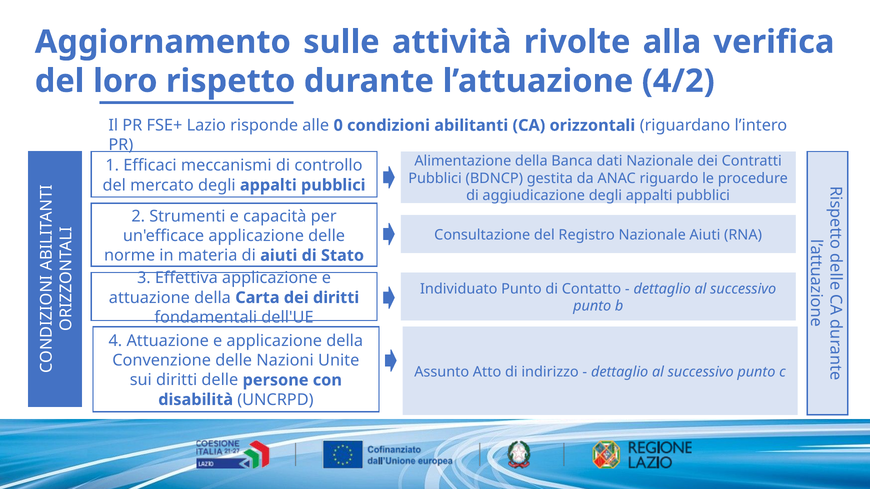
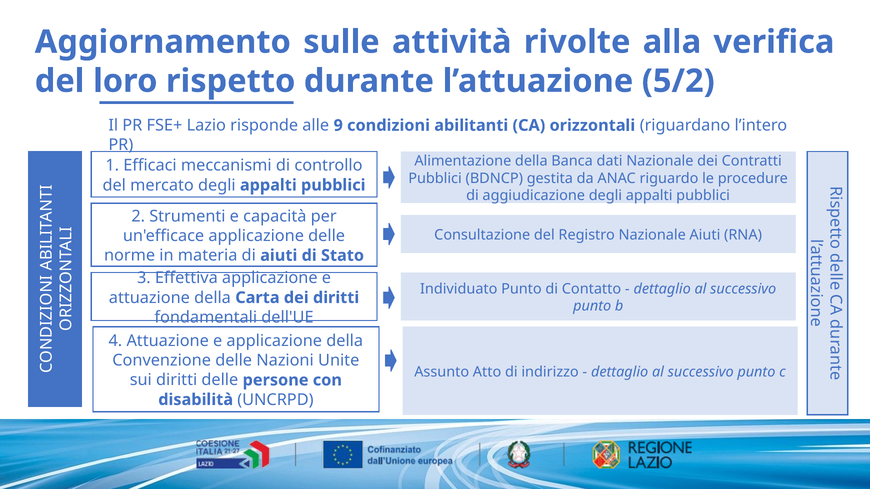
4/2: 4/2 -> 5/2
0: 0 -> 9
